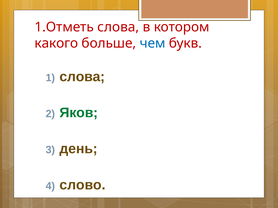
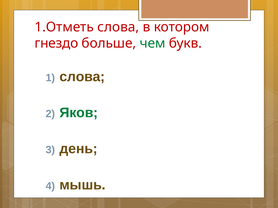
какого: какого -> гнездо
чем colour: blue -> green
слово: слово -> мышь
